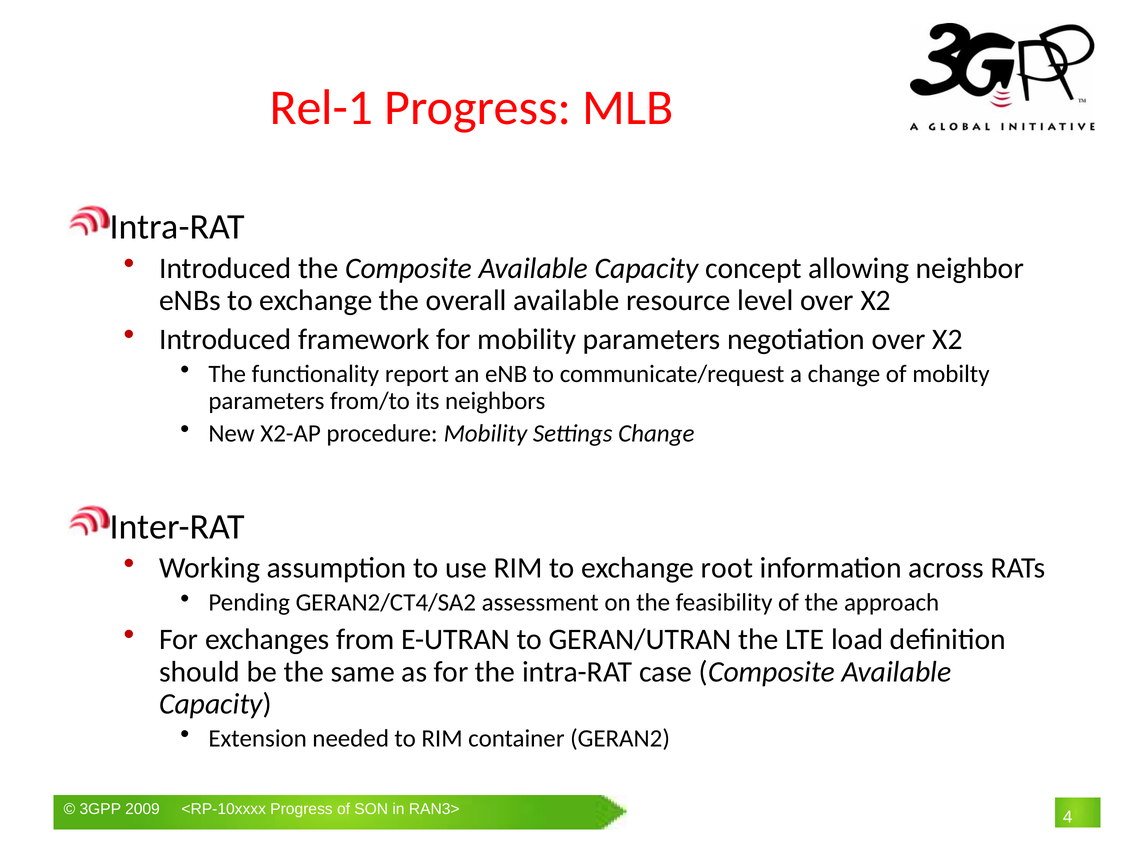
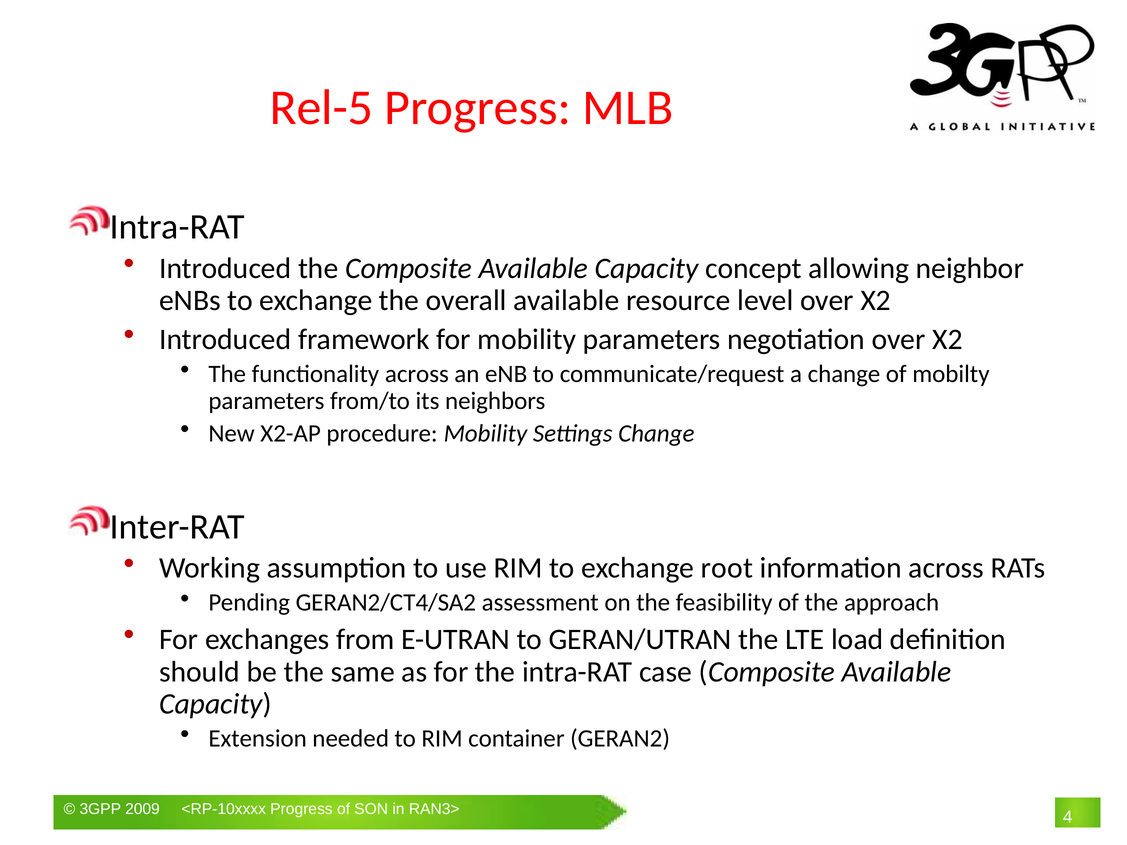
Rel-1: Rel-1 -> Rel-5
functionality report: report -> across
